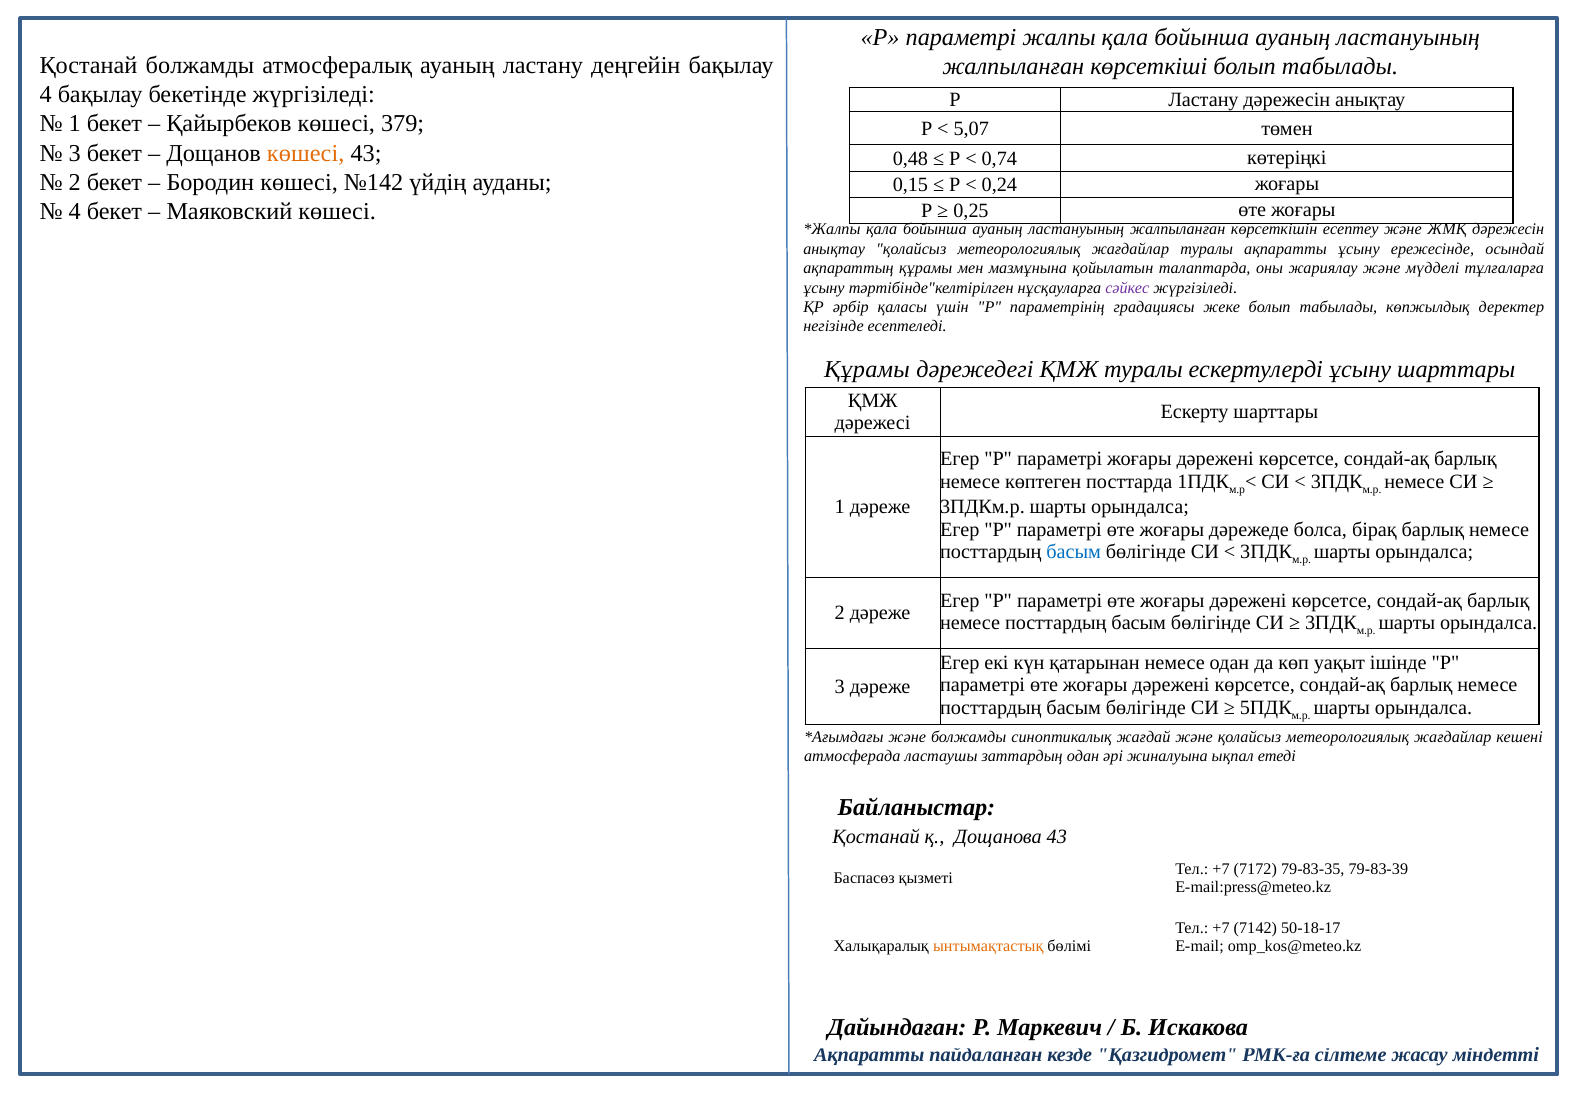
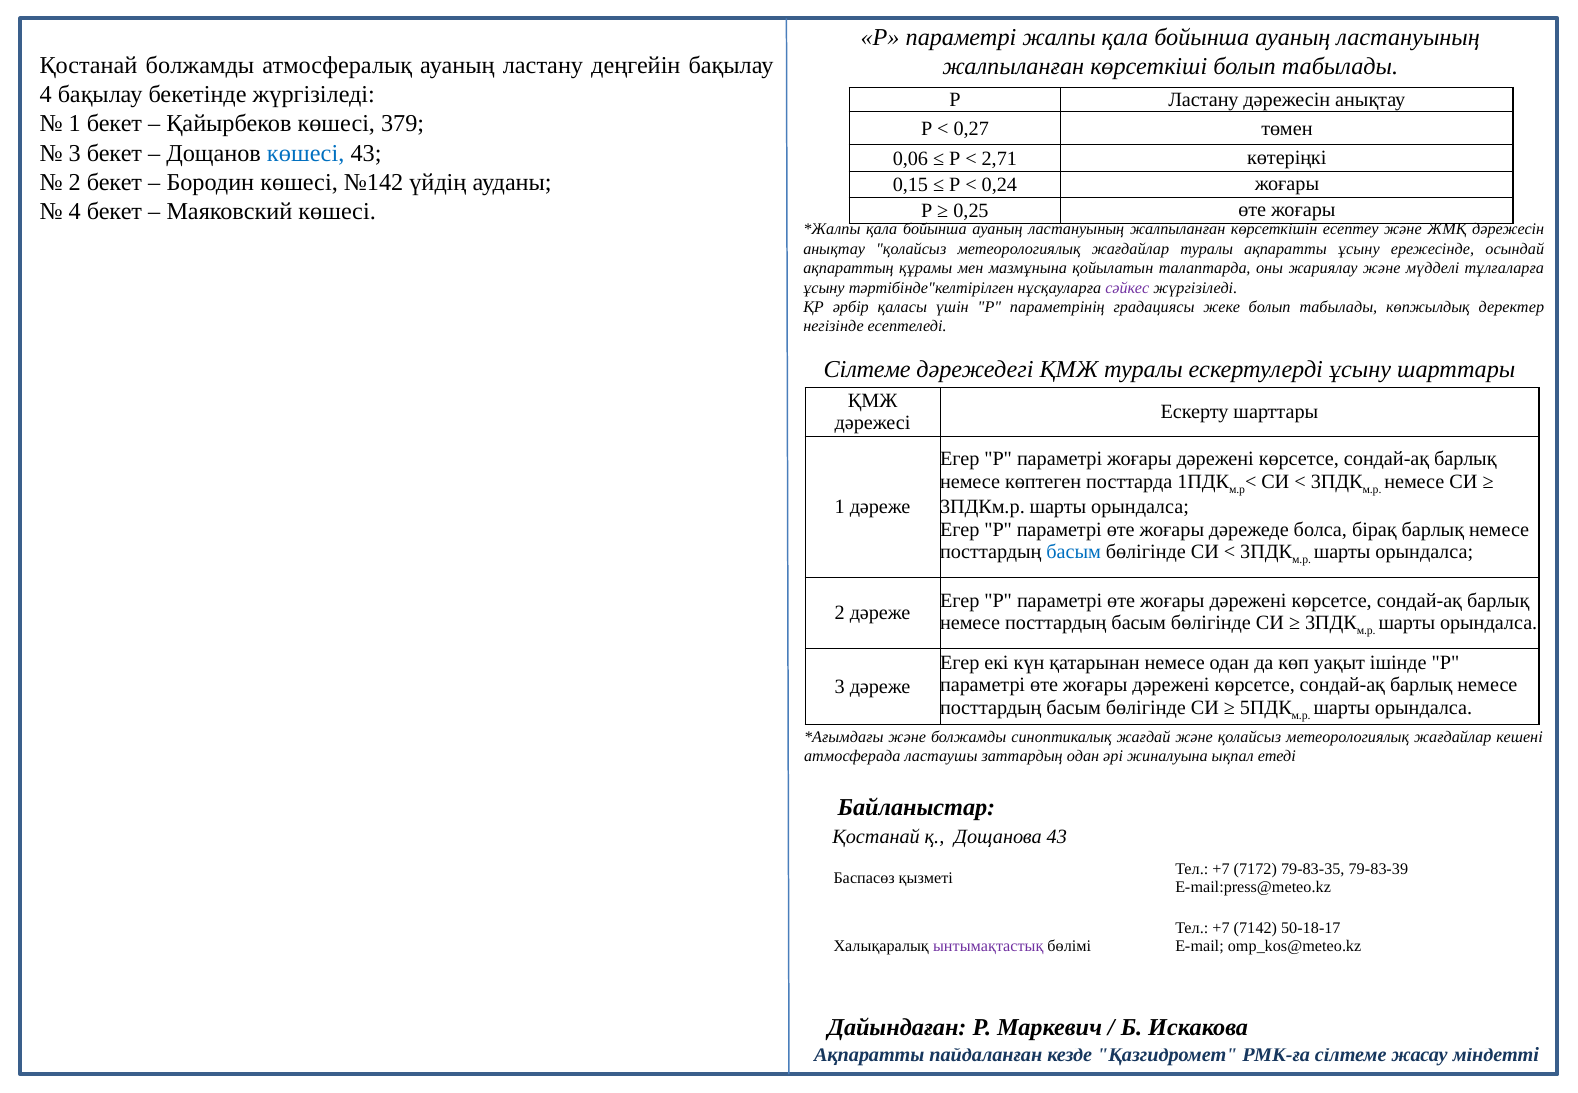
5,07: 5,07 -> 0,27
көшесі at (306, 153) colour: orange -> blue
0,48: 0,48 -> 0,06
0,74: 0,74 -> 2,71
Құрамы at (867, 369): Құрамы -> Сілтеме
ынтымақтастық colour: orange -> purple
